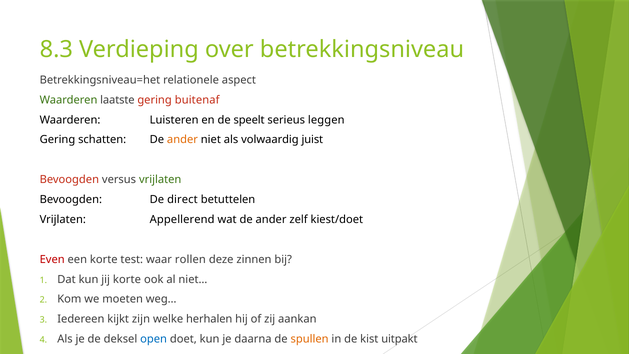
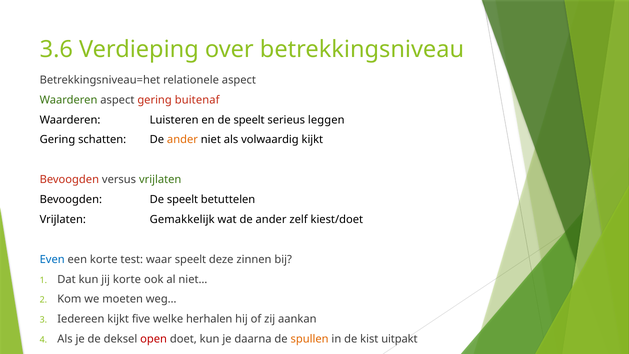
8.3: 8.3 -> 3.6
Waarderen laatste: laatste -> aspect
volwaardig juist: juist -> kijkt
Bevoogden De direct: direct -> speelt
Appellerend: Appellerend -> Gemakkelijk
Even colour: red -> blue
waar rollen: rollen -> speelt
zijn: zijn -> five
open colour: blue -> red
